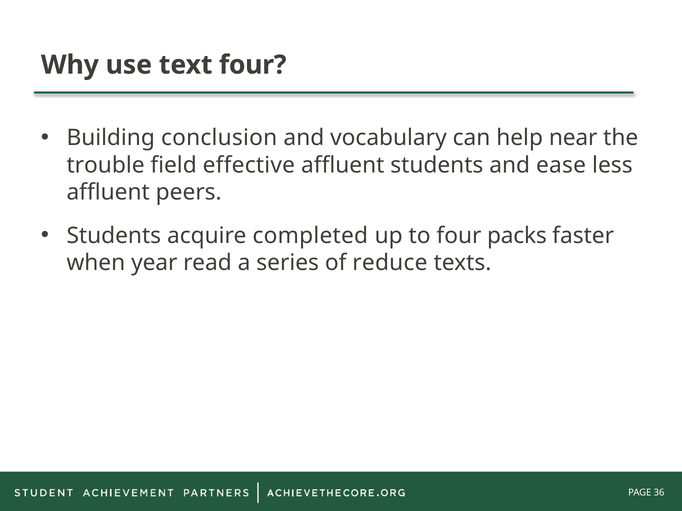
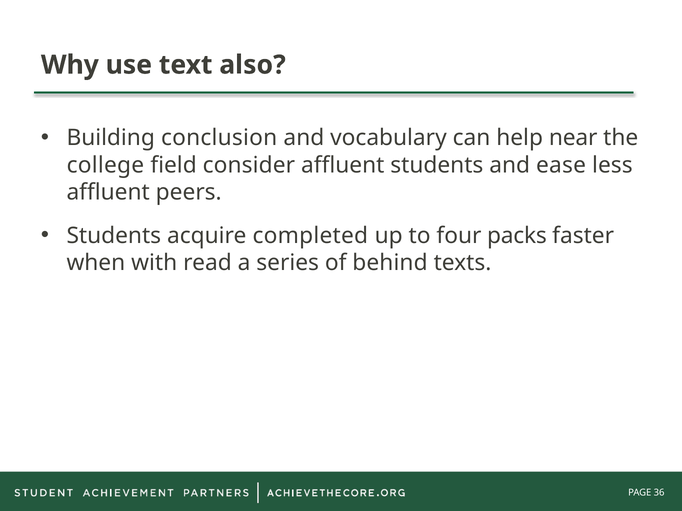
text four: four -> also
trouble: trouble -> college
effective: effective -> consider
year: year -> with
reduce: reduce -> behind
